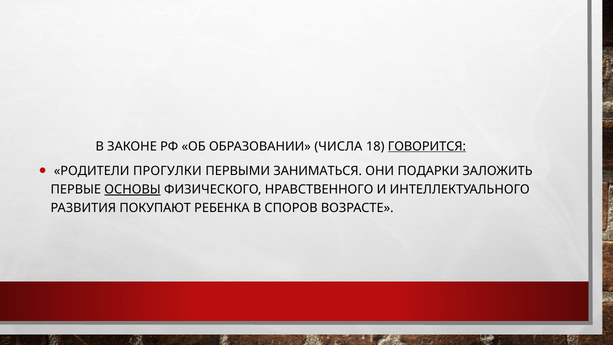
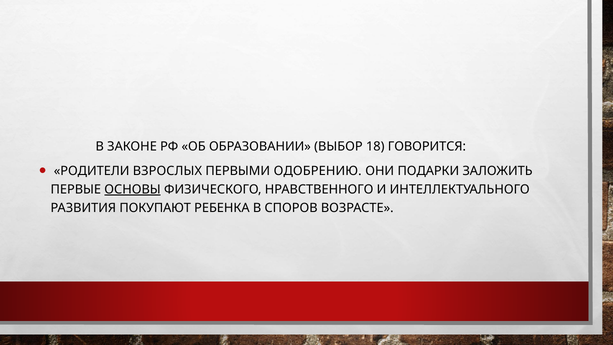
ЧИСЛА: ЧИСЛА -> ВЫБОР
ГОВОРИТСЯ underline: present -> none
ПРОГУЛКИ: ПРОГУЛКИ -> ВЗРОСЛЫХ
ЗАНИМАТЬСЯ: ЗАНИМАТЬСЯ -> ОДОБРЕНИЮ
